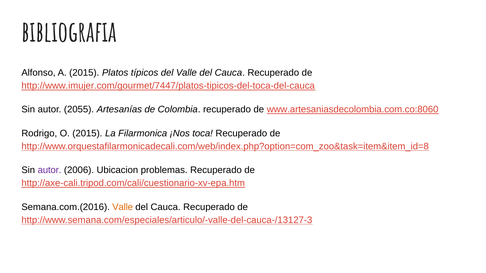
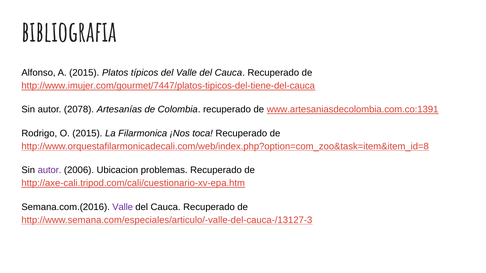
http://www.imujer.com/gourmet/7447/platos-tipicos-del-toca-del-cauca: http://www.imujer.com/gourmet/7447/platos-tipicos-del-toca-del-cauca -> http://www.imujer.com/gourmet/7447/platos-tipicos-del-tiene-del-cauca
2055: 2055 -> 2078
www.artesaniasdecolombia.com.co:8060: www.artesaniasdecolombia.com.co:8060 -> www.artesaniasdecolombia.com.co:1391
Valle at (123, 207) colour: orange -> purple
